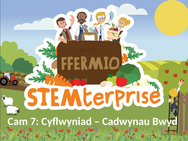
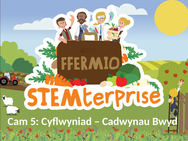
7: 7 -> 5
